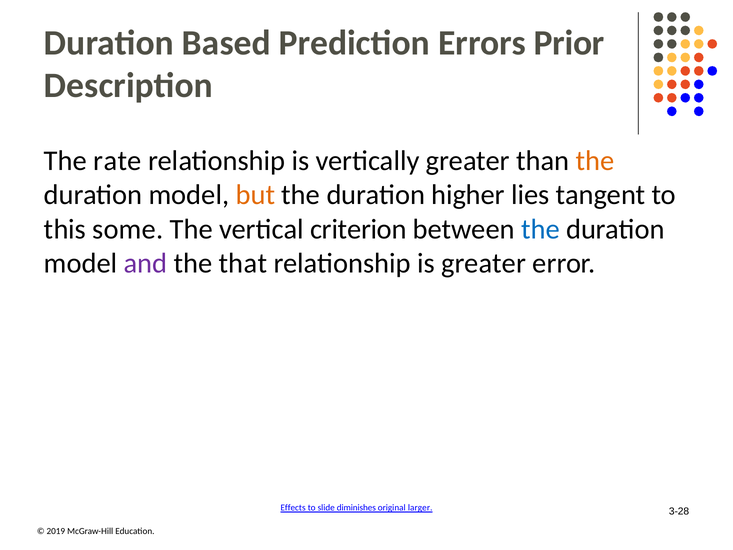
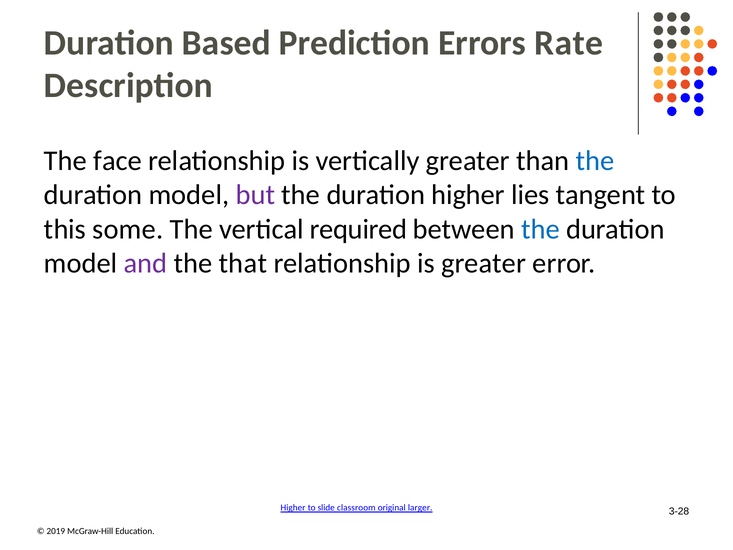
Prior: Prior -> Rate
rate: rate -> face
the at (595, 161) colour: orange -> blue
but colour: orange -> purple
criterion: criterion -> required
Effects at (293, 508): Effects -> Higher
diminishes: diminishes -> classroom
